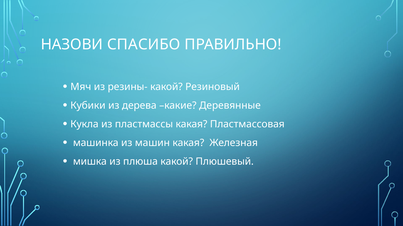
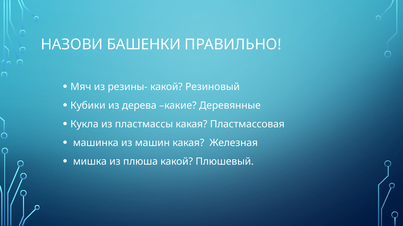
СПАСИБО: СПАСИБО -> БАШЕНКИ
